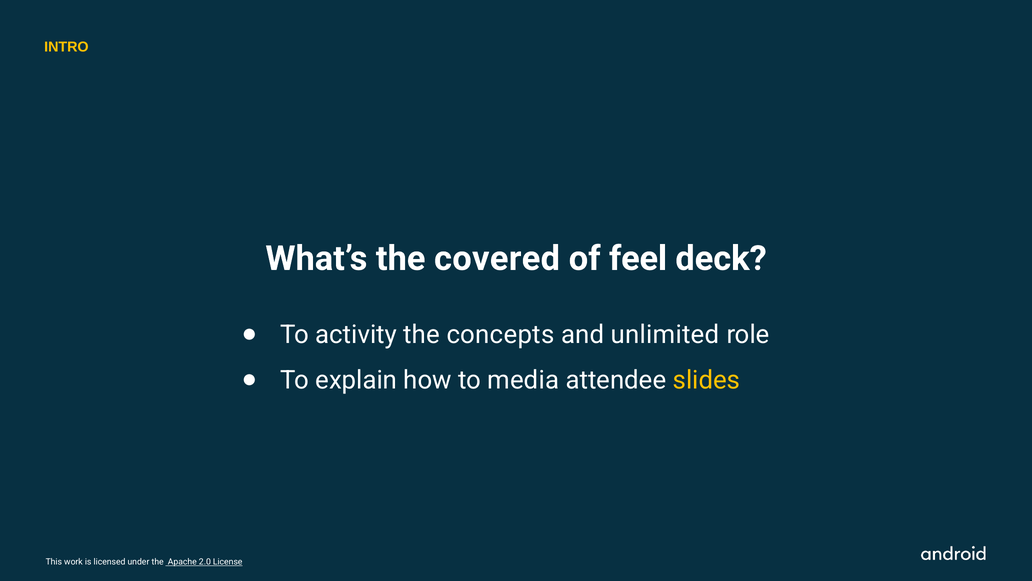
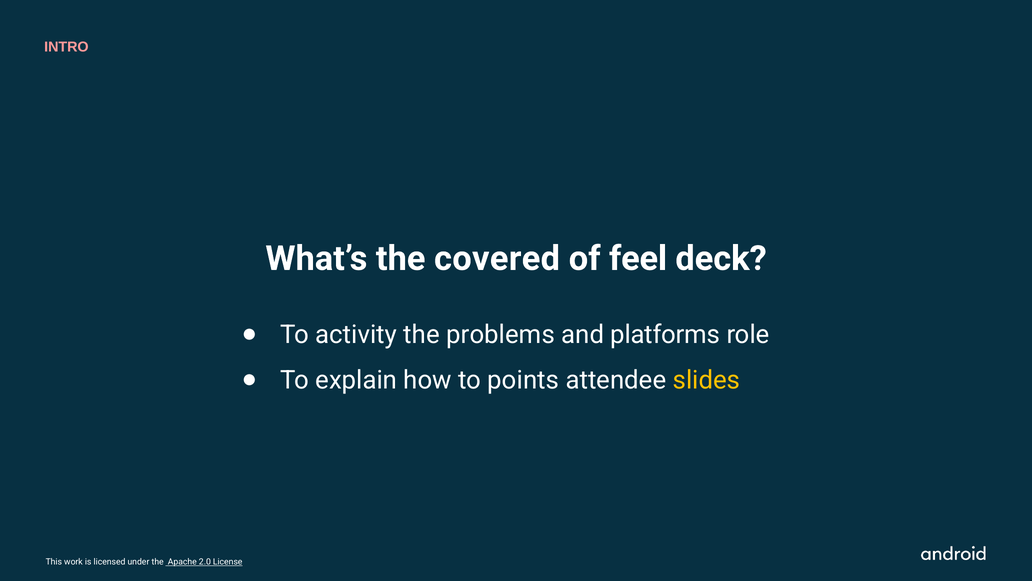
INTRO colour: yellow -> pink
concepts: concepts -> problems
unlimited: unlimited -> platforms
media: media -> points
